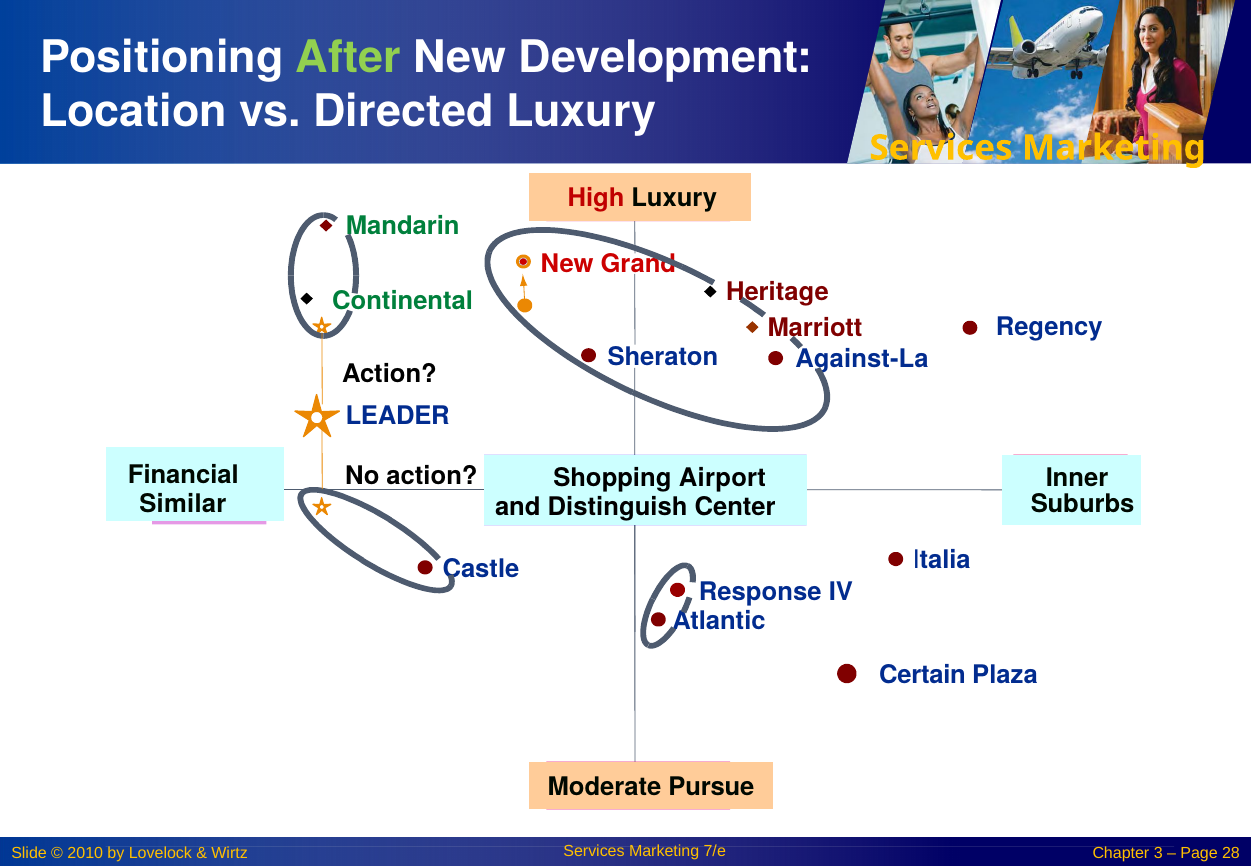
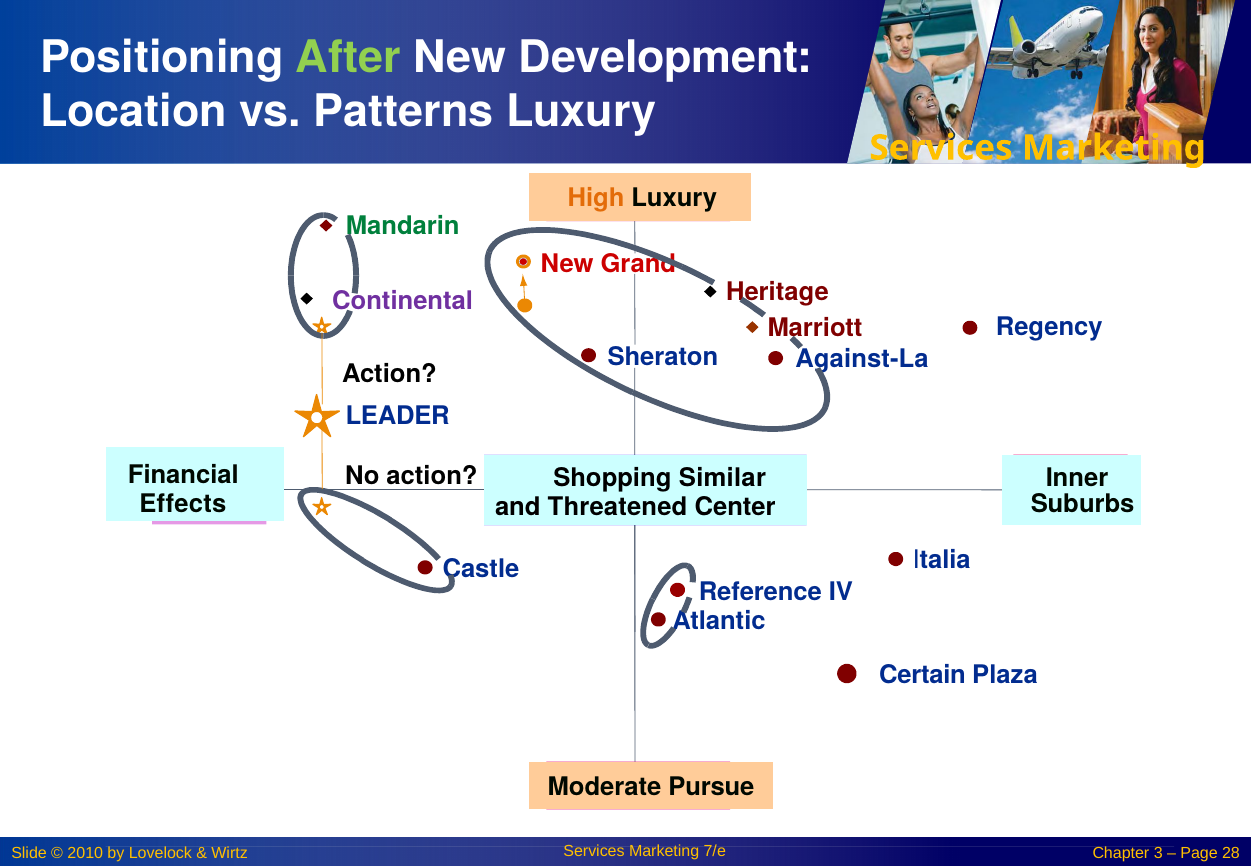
Directed: Directed -> Patterns
High colour: red -> orange
Continental colour: green -> purple
Airport: Airport -> Similar
Similar: Similar -> Effects
Distinguish: Distinguish -> Threatened
Response: Response -> Reference
